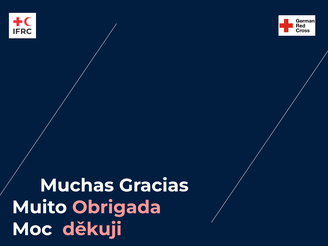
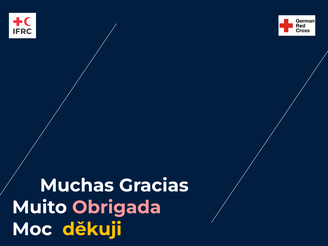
děkuji colour: pink -> yellow
